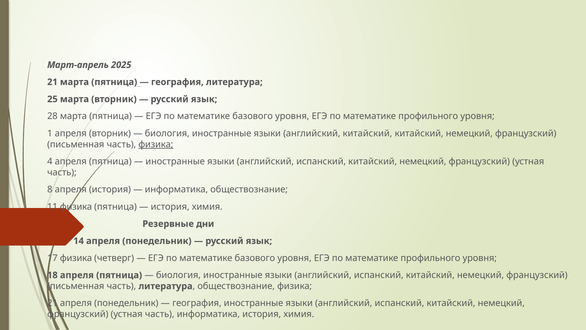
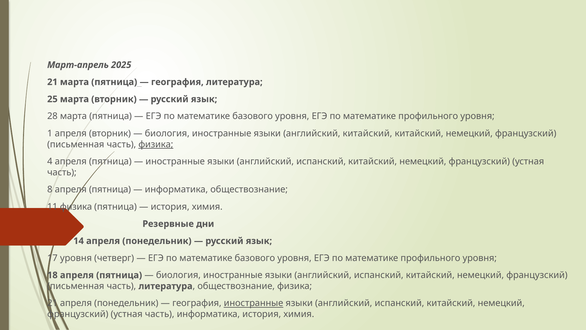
8 апреля история: история -> пятница
17 физика: физика -> уровня
иностранные at (254, 303) underline: none -> present
